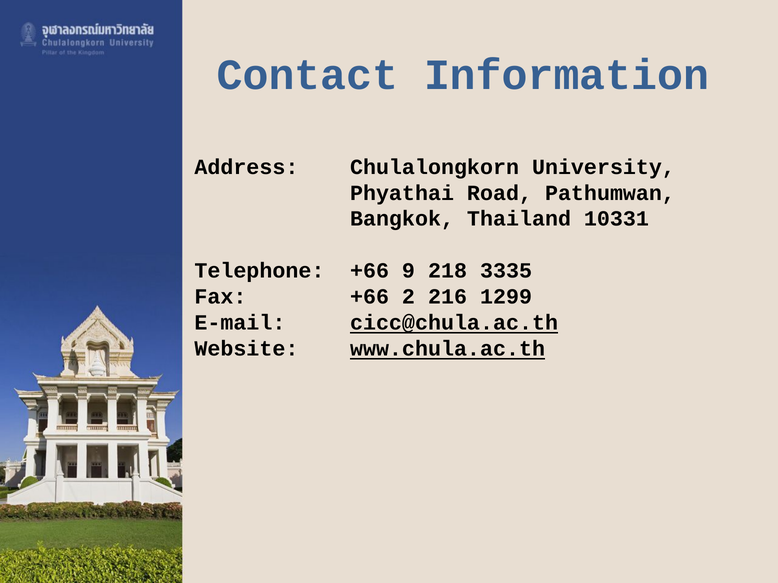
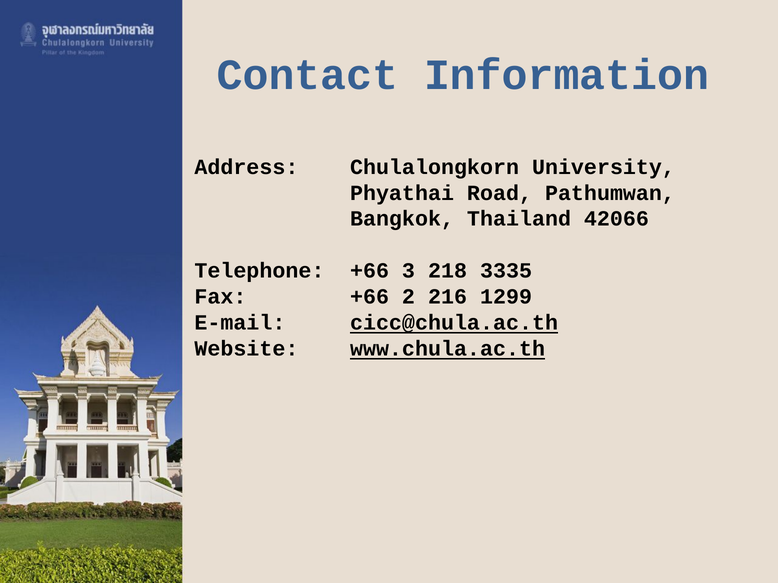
10331: 10331 -> 42066
9: 9 -> 3
